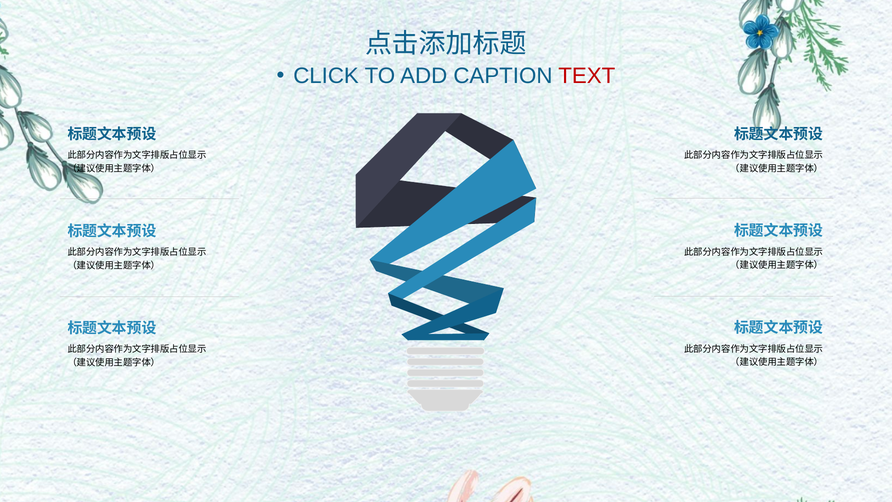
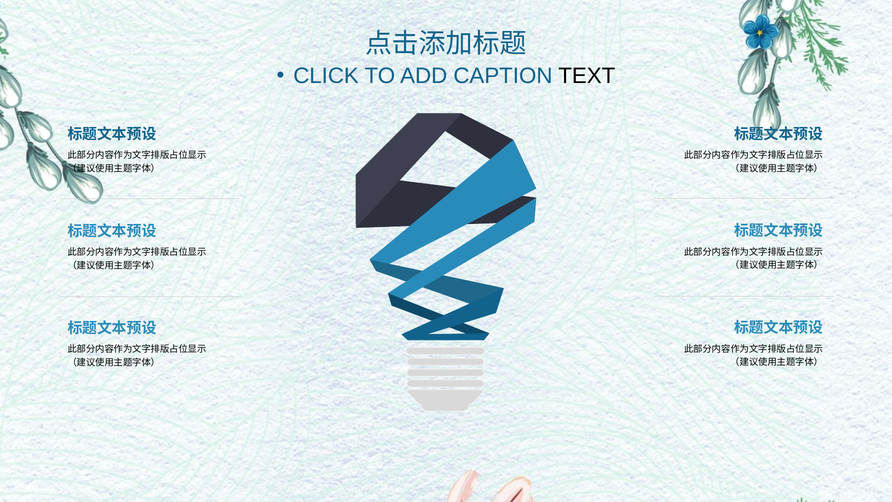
TEXT colour: red -> black
